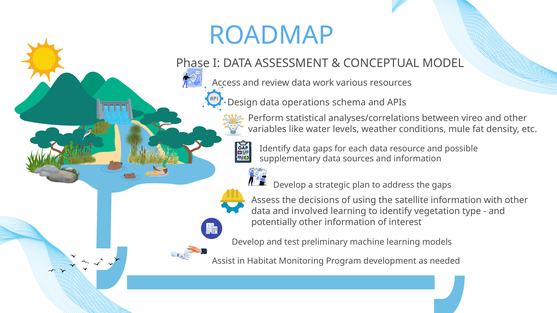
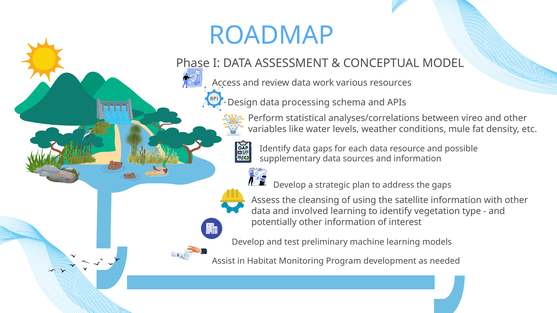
operations: operations -> processing
decisions: decisions -> cleansing
